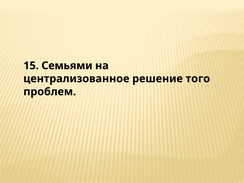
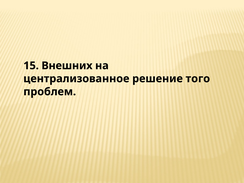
Семьями: Семьями -> Внешних
